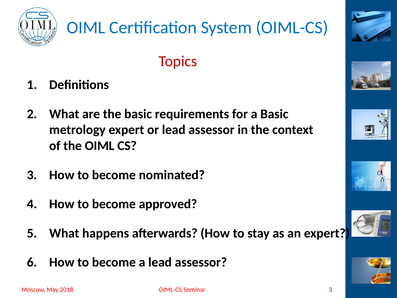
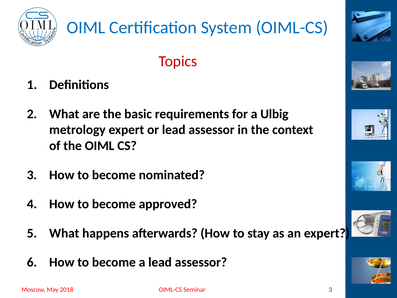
a Basic: Basic -> Ulbig
